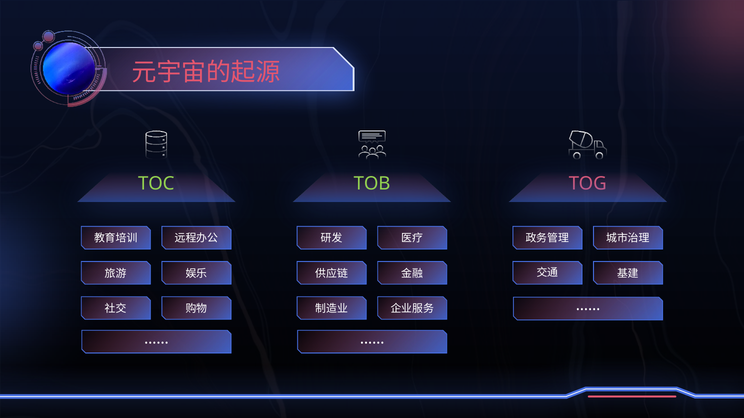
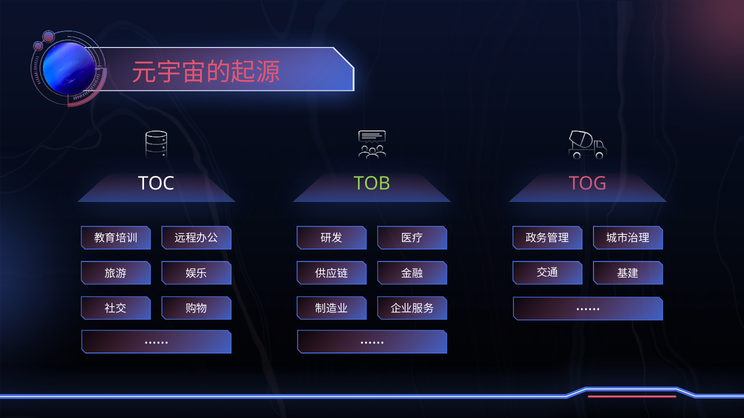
TOC colour: light green -> white
